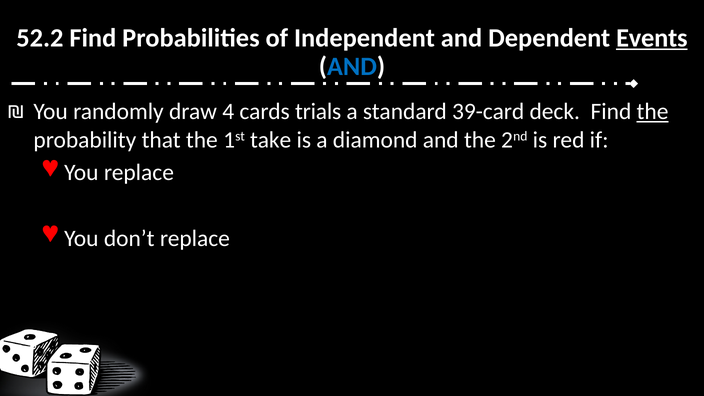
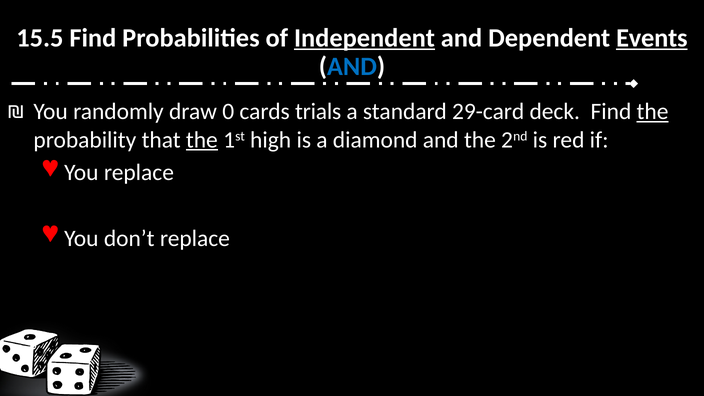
52.2: 52.2 -> 15.5
Independent underline: none -> present
4: 4 -> 0
39-card: 39-card -> 29-card
the at (202, 140) underline: none -> present
take: take -> high
